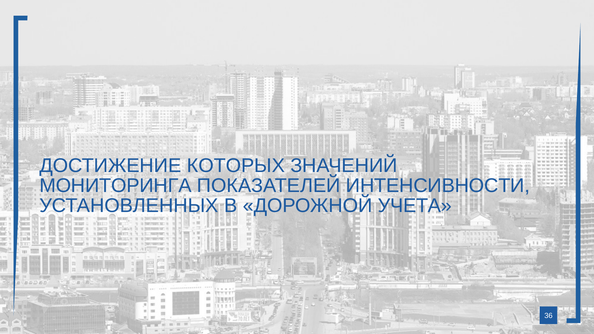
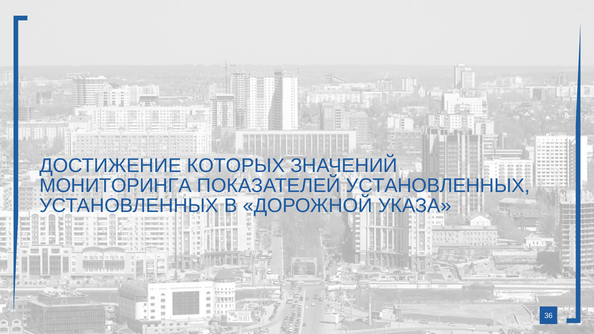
ПОКАЗАТЕЛЕЙ ИНТЕНСИВНОСТИ: ИНТЕНСИВНОСТИ -> УСТАНОВЛЕННЫХ
УЧЕТА: УЧЕТА -> УКАЗА
